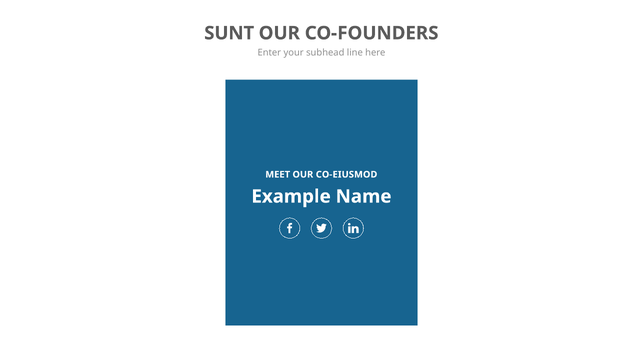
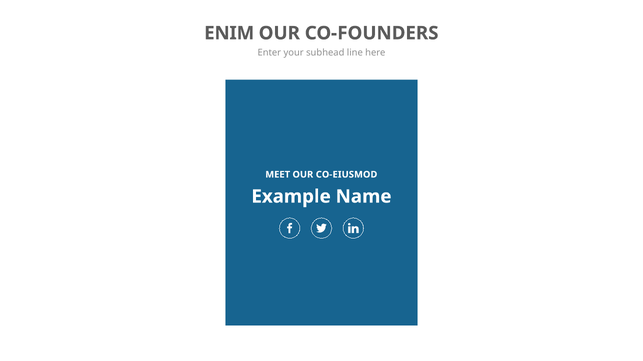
SUNT: SUNT -> ENIM
